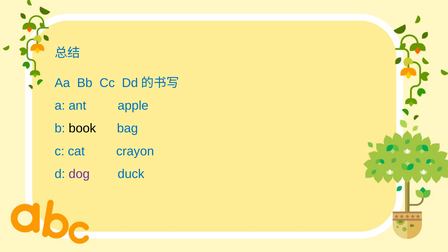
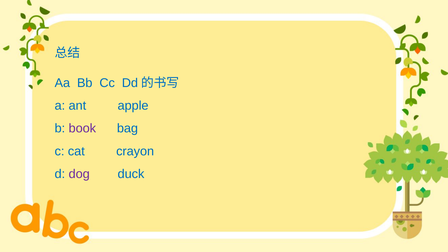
book colour: black -> purple
